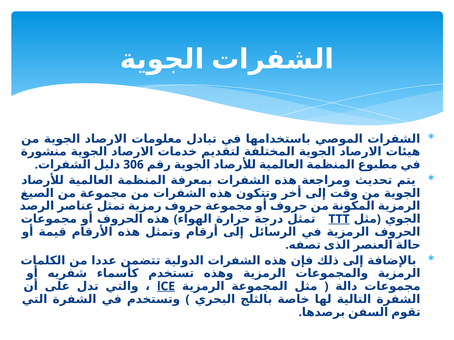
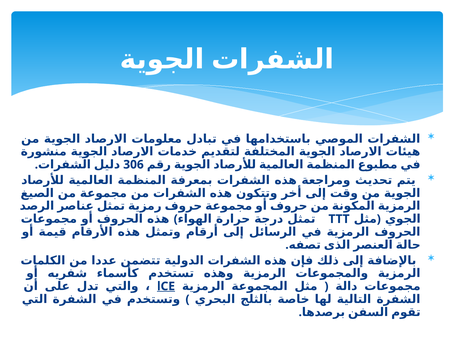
TTT underline: present -> none
